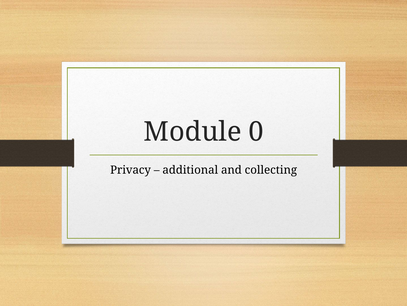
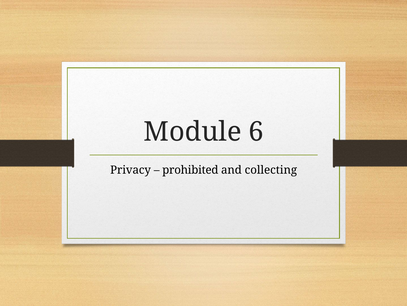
0: 0 -> 6
additional: additional -> prohibited
